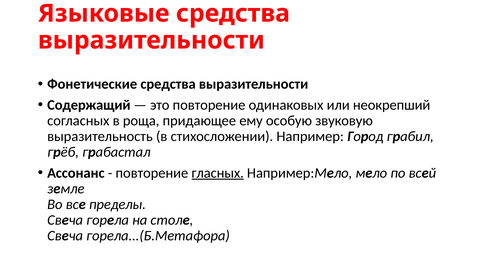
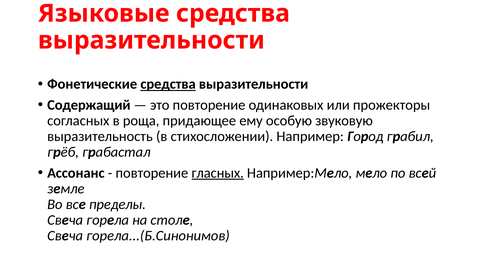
средства at (168, 84) underline: none -> present
неокрепший: неокрепший -> прожекторы
горела...(Б.Метафора: горела...(Б.Метафора -> горела...(Б.Синонимов
